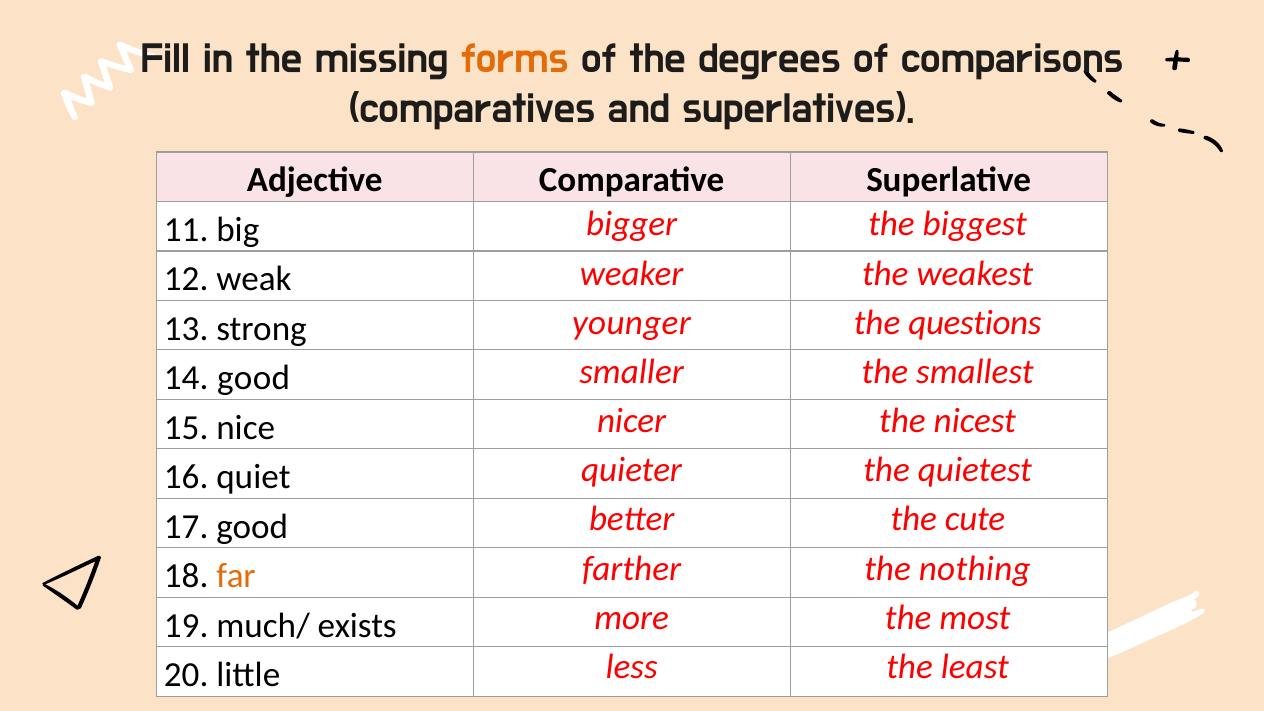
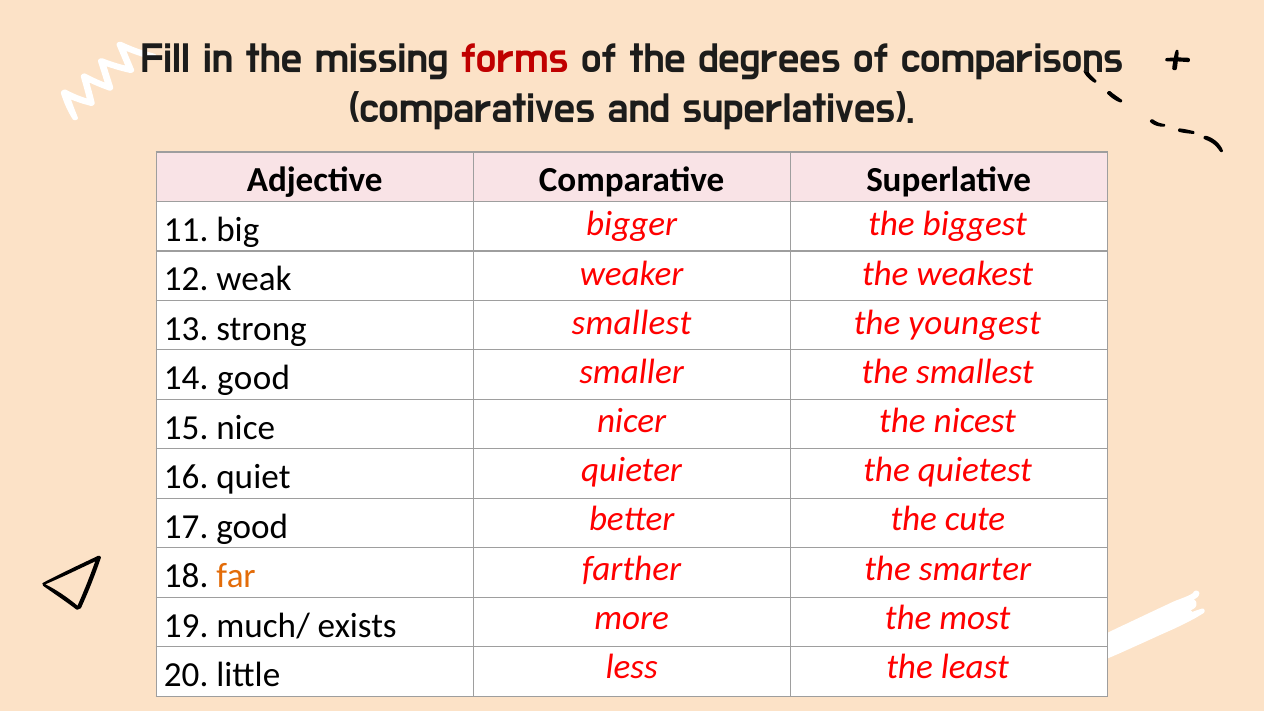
forms colour: orange -> red
younger at (631, 323): younger -> smallest
questions: questions -> youngest
nothing: nothing -> smarter
